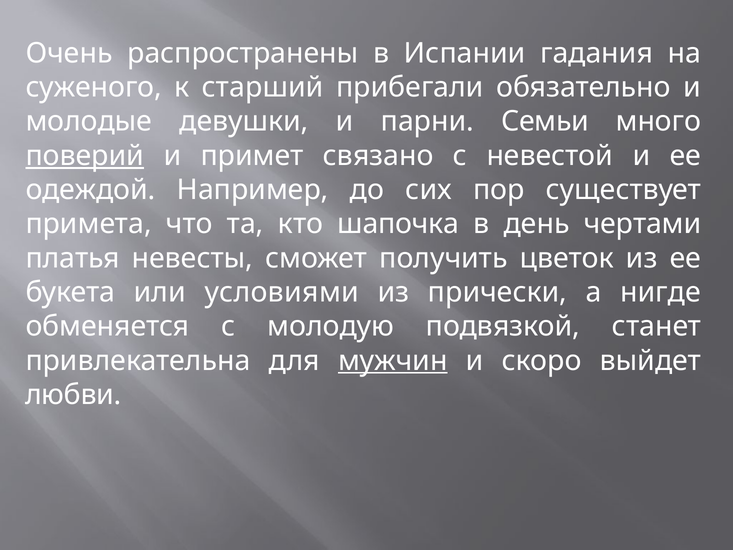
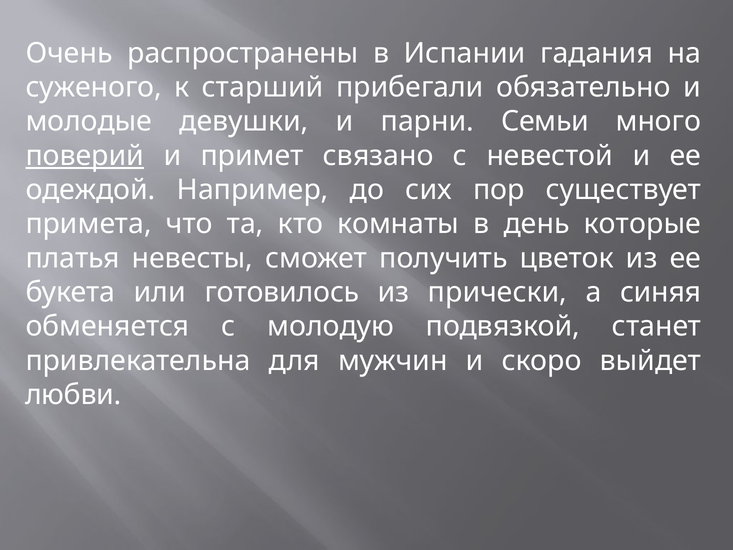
шапочка: шапочка -> комнаты
чертами: чертами -> которые
условиями: условиями -> готовилось
нигде: нигде -> синяя
мужчин underline: present -> none
